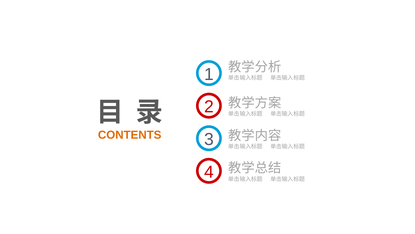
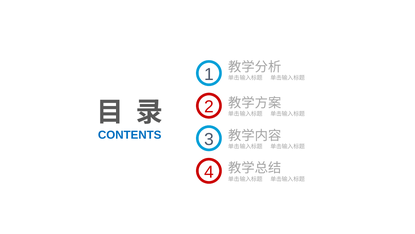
CONTENTS colour: orange -> blue
